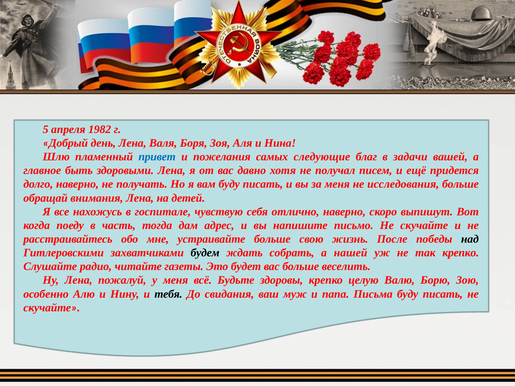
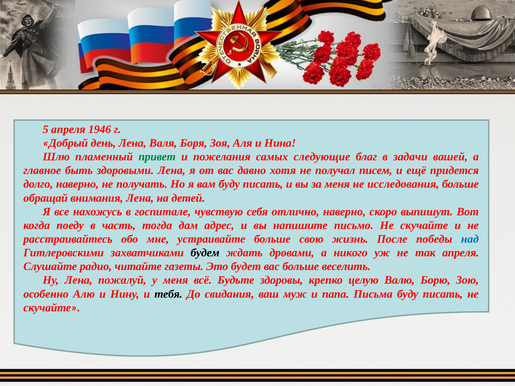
1982: 1982 -> 1946
привет colour: blue -> green
над colour: black -> blue
собрать: собрать -> дровами
нашей: нашей -> никого
так крепко: крепко -> апреля
